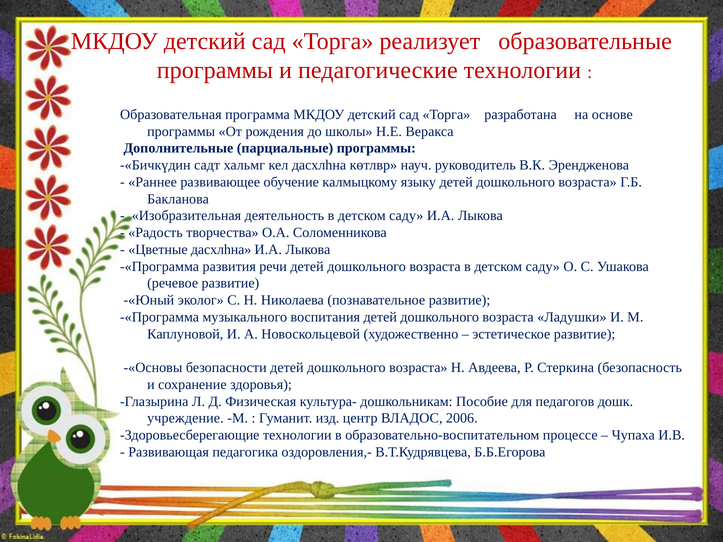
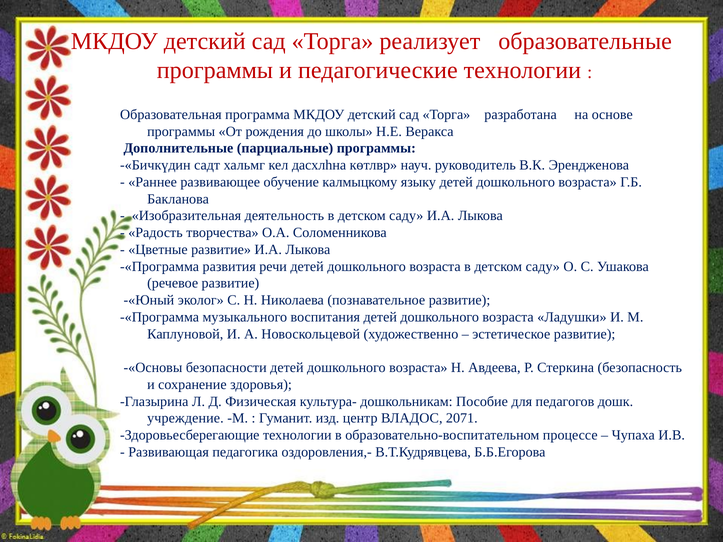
Цветные дасхлһна: дасхлһна -> развитие
2006: 2006 -> 2071
